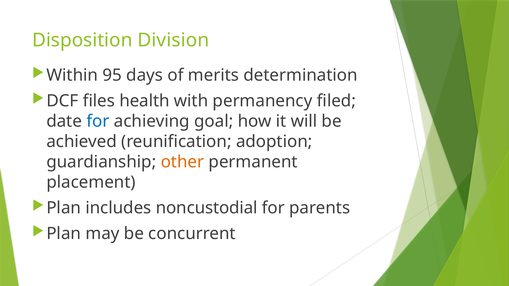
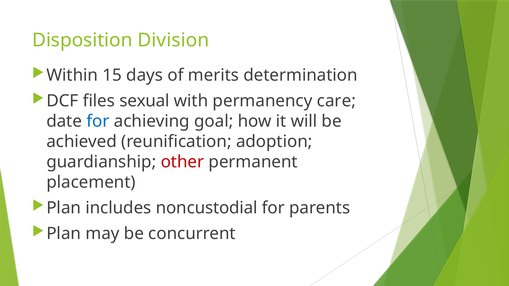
95: 95 -> 15
health: health -> sexual
filed: filed -> care
other colour: orange -> red
